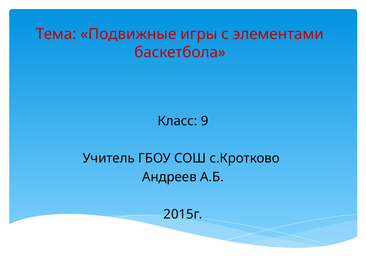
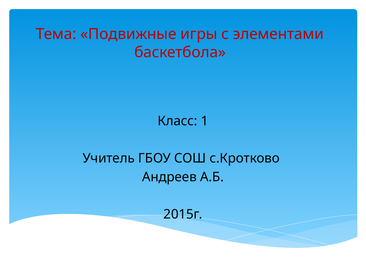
9: 9 -> 1
